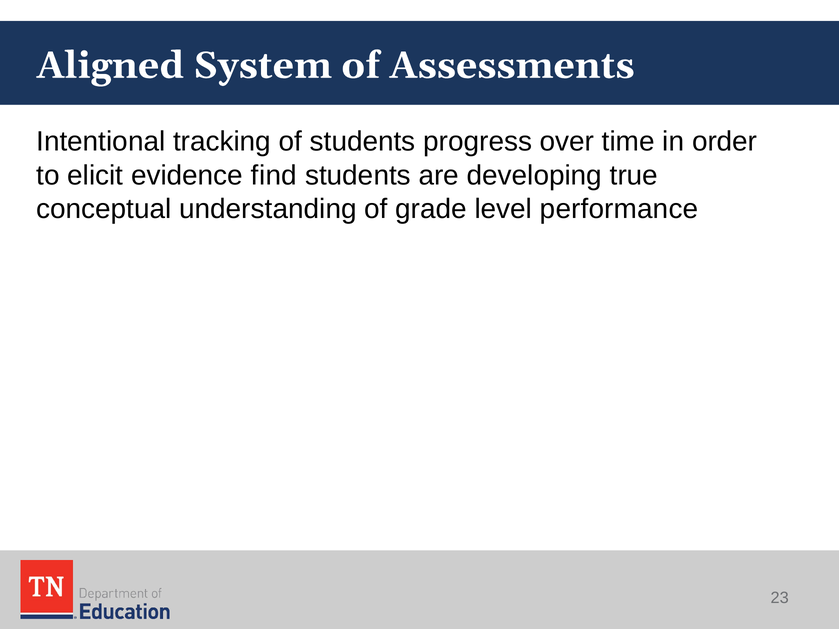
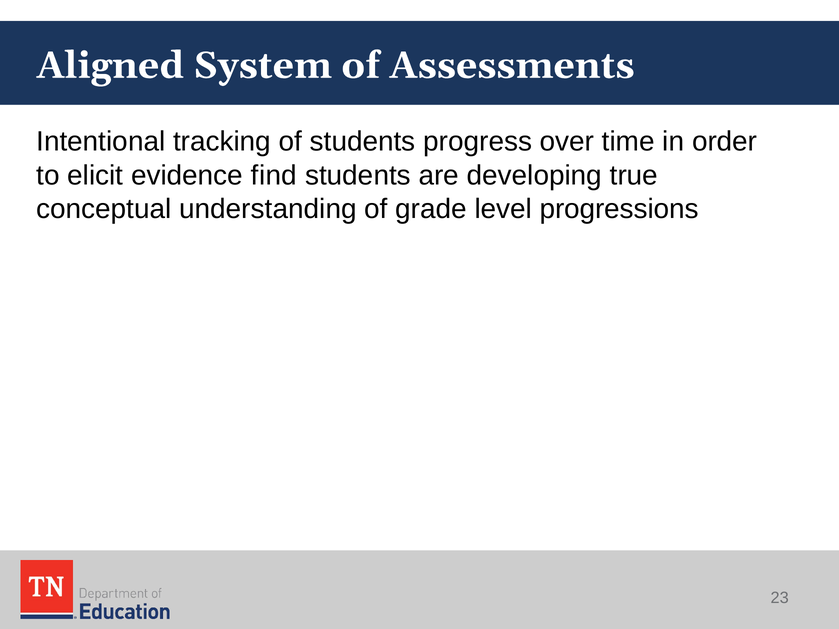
performance: performance -> progressions
